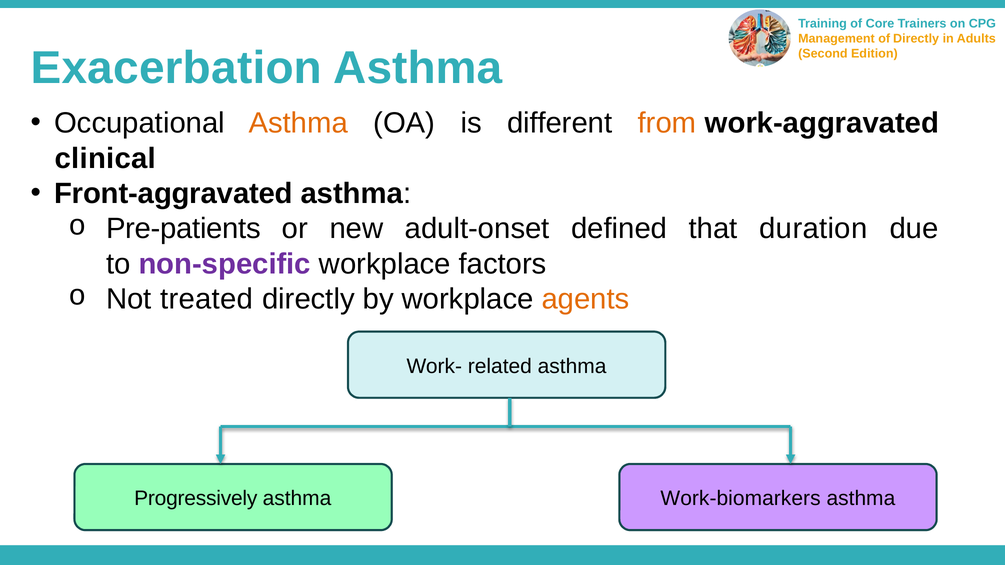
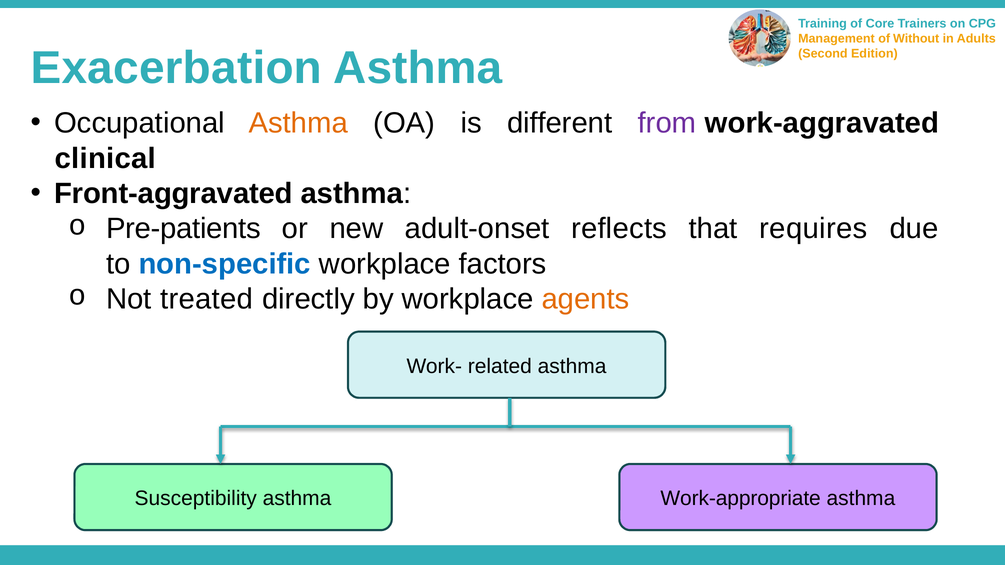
Directly at (916, 39): Directly -> Without
from colour: orange -> purple
defined: defined -> reflects
duration: duration -> requires
non-specific colour: purple -> blue
Progressively: Progressively -> Susceptibility
Work-biomarkers: Work-biomarkers -> Work-appropriate
